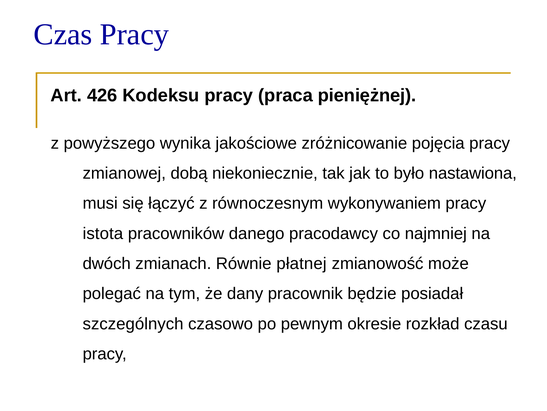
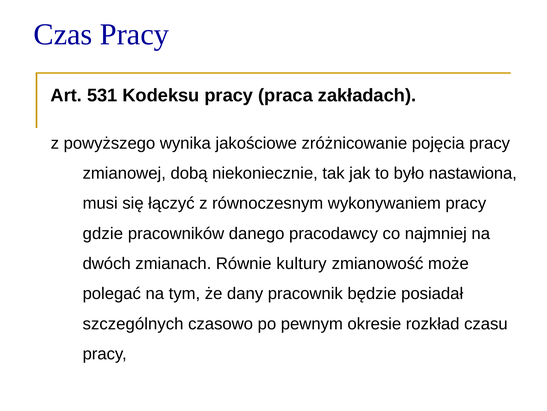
426: 426 -> 531
pieniężnej: pieniężnej -> zakładach
istota: istota -> gdzie
płatnej: płatnej -> kultury
